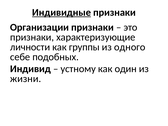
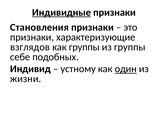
Организации: Организации -> Становления
личности: личности -> взглядов
из одного: одного -> группы
один underline: none -> present
